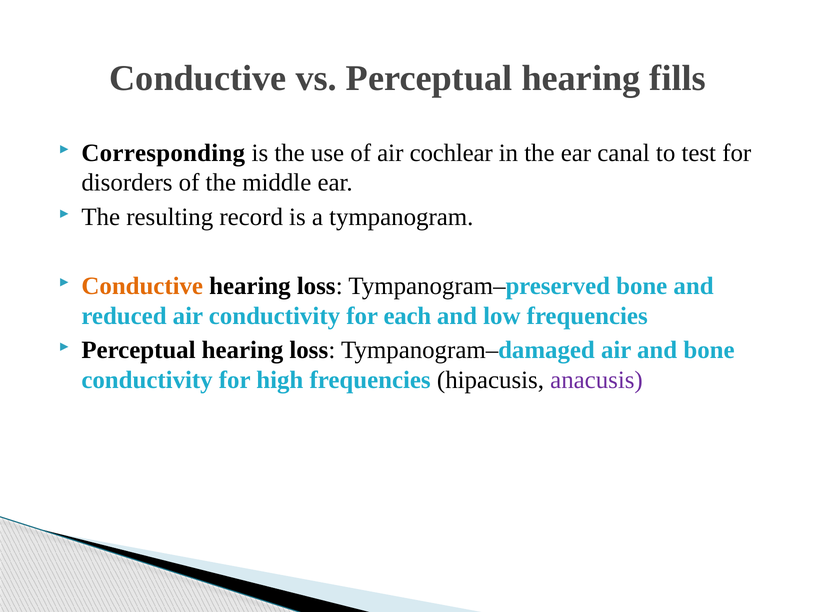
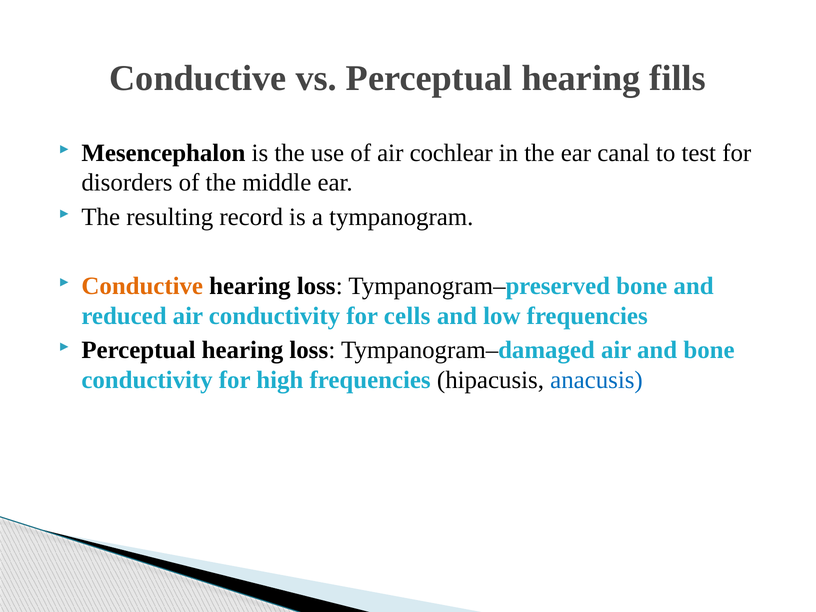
Corresponding: Corresponding -> Mesencephalon
each: each -> cells
anacusis colour: purple -> blue
